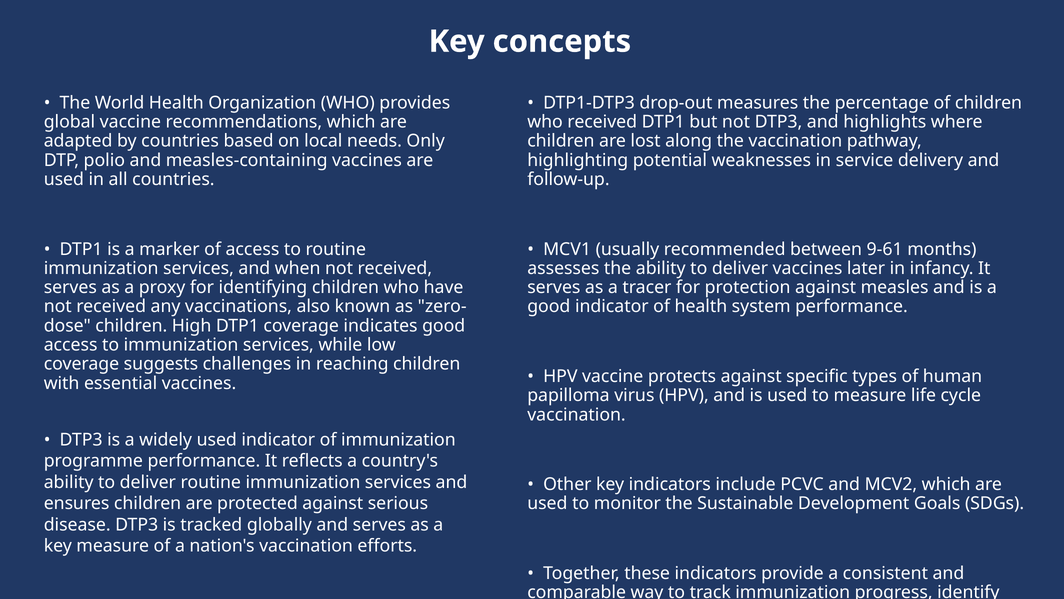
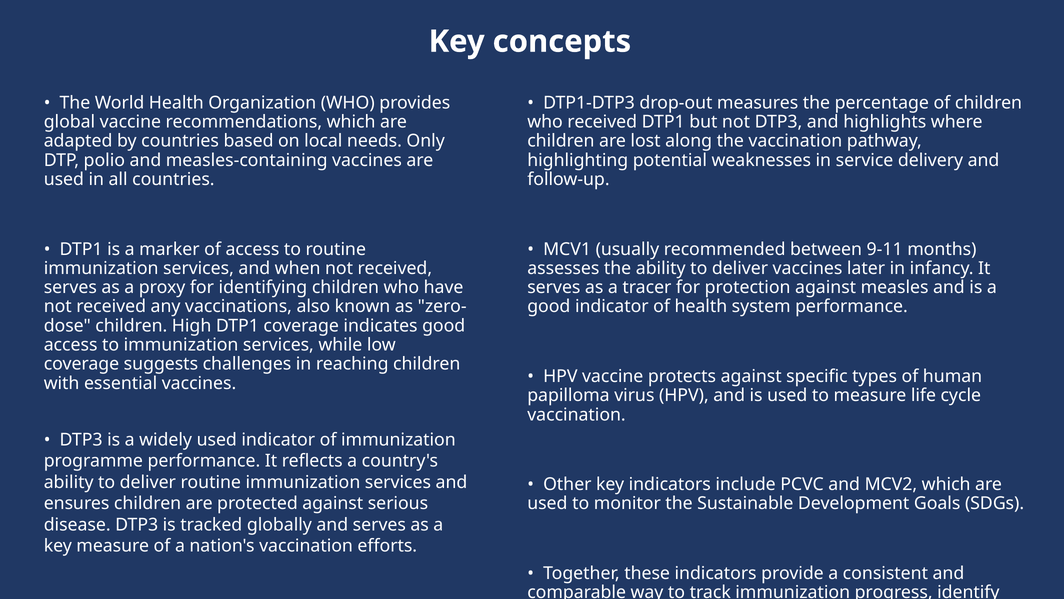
9-61: 9-61 -> 9-11
